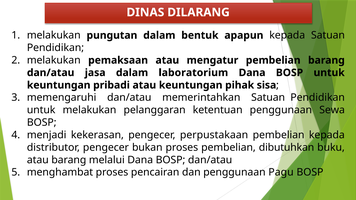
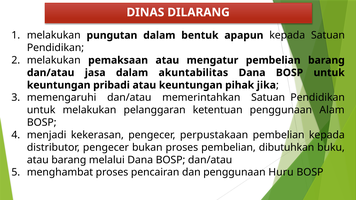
laboratorium: laboratorium -> akuntabilitas
sisa: sisa -> jika
Sewa: Sewa -> Alam
Pagu: Pagu -> Huru
